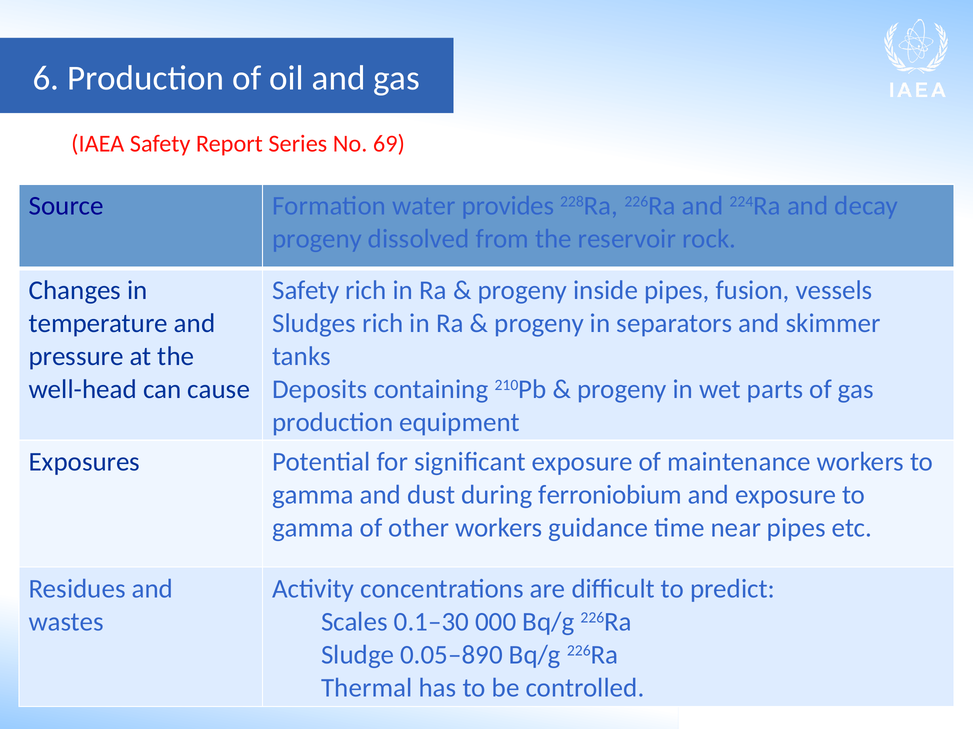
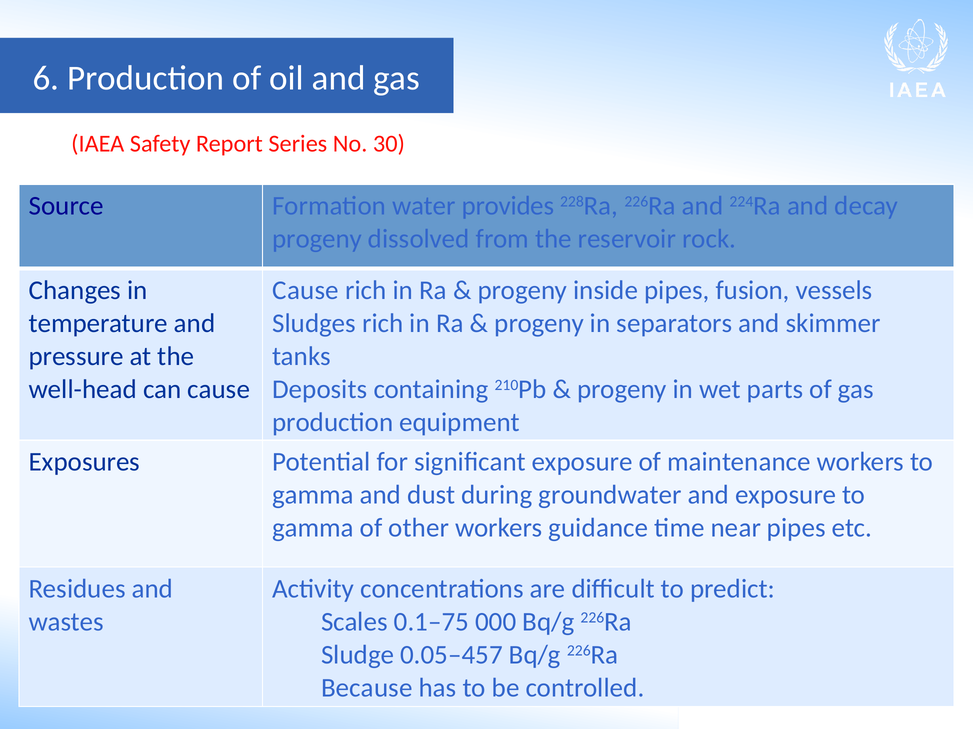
69: 69 -> 30
Safety at (306, 290): Safety -> Cause
ferroniobium: ferroniobium -> groundwater
0.1–30: 0.1–30 -> 0.1–75
0.05–890: 0.05–890 -> 0.05–457
Thermal: Thermal -> Because
